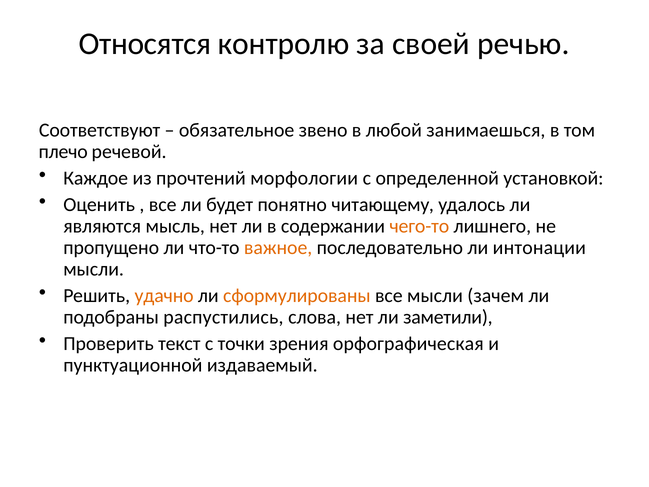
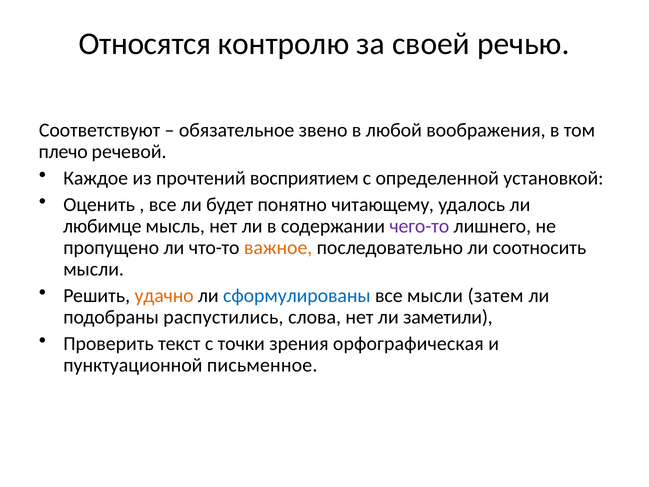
занимаешься: занимаешься -> воображения
морфологии: морфологии -> восприятием
являются: являются -> любимце
чего-то colour: orange -> purple
интонации: интонации -> соотносить
сформулированы colour: orange -> blue
зачем: зачем -> затем
издаваемый: издаваемый -> письменное
